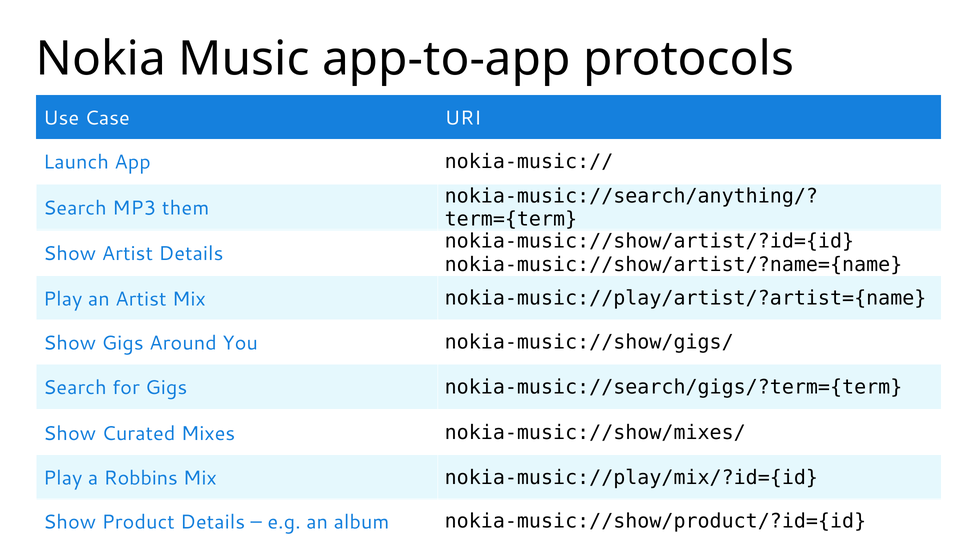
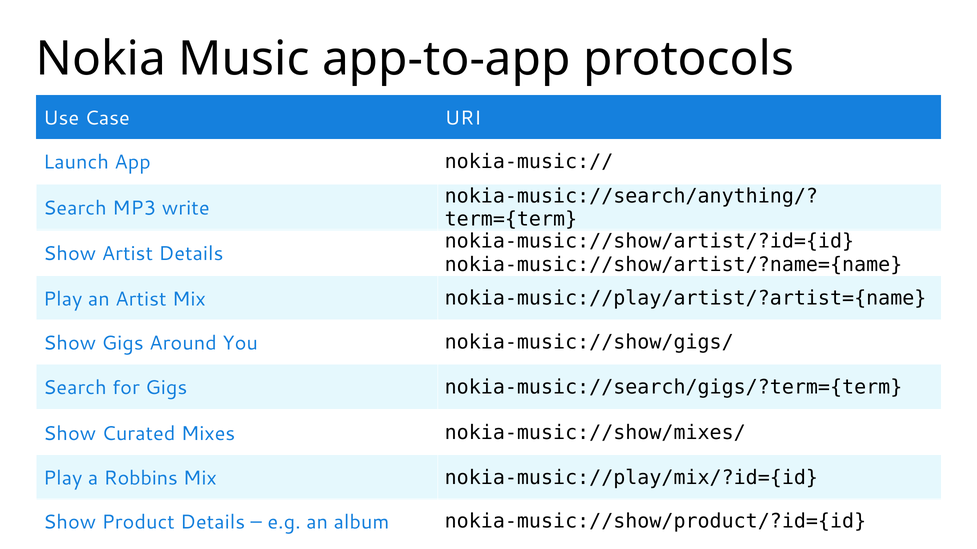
them: them -> write
